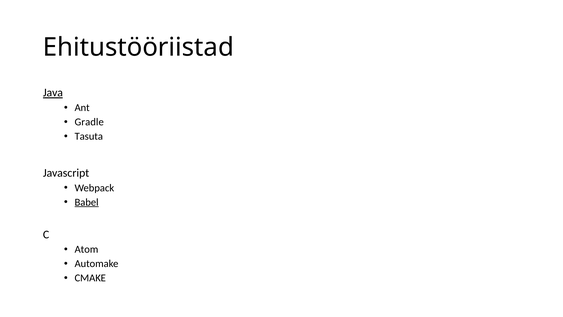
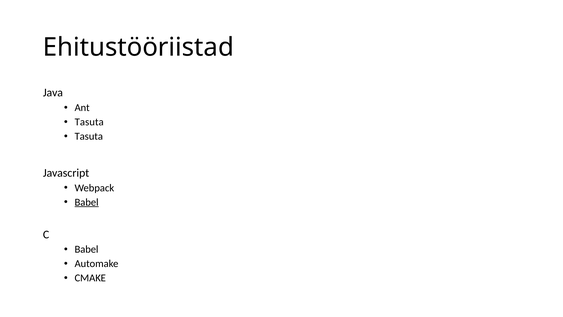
Java underline: present -> none
Gradle at (89, 122): Gradle -> Tasuta
Atom at (86, 249): Atom -> Babel
